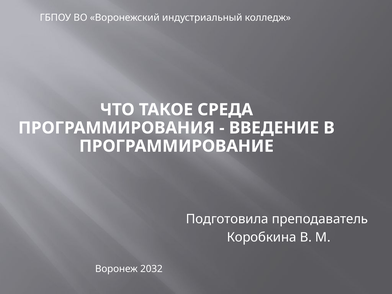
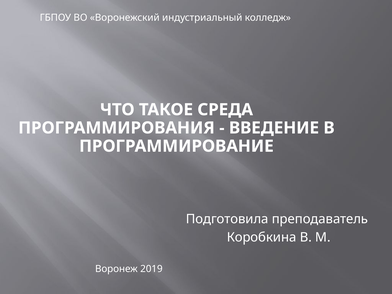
2032: 2032 -> 2019
